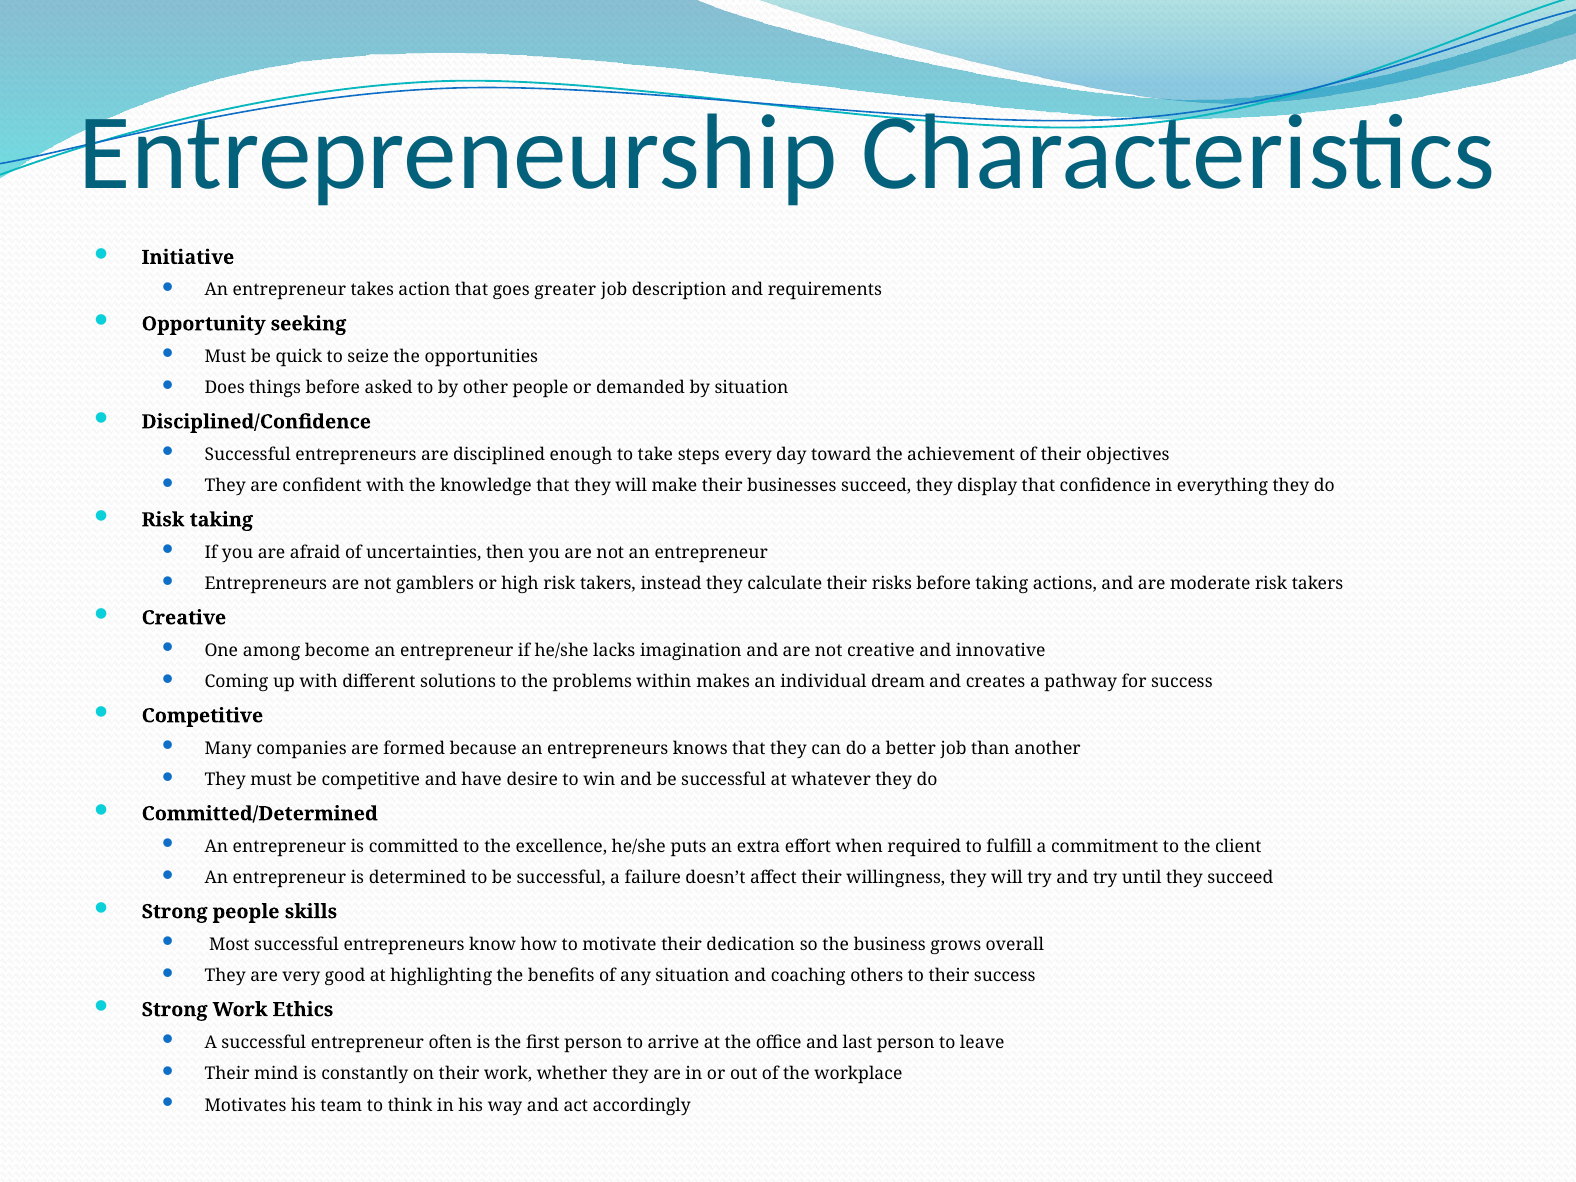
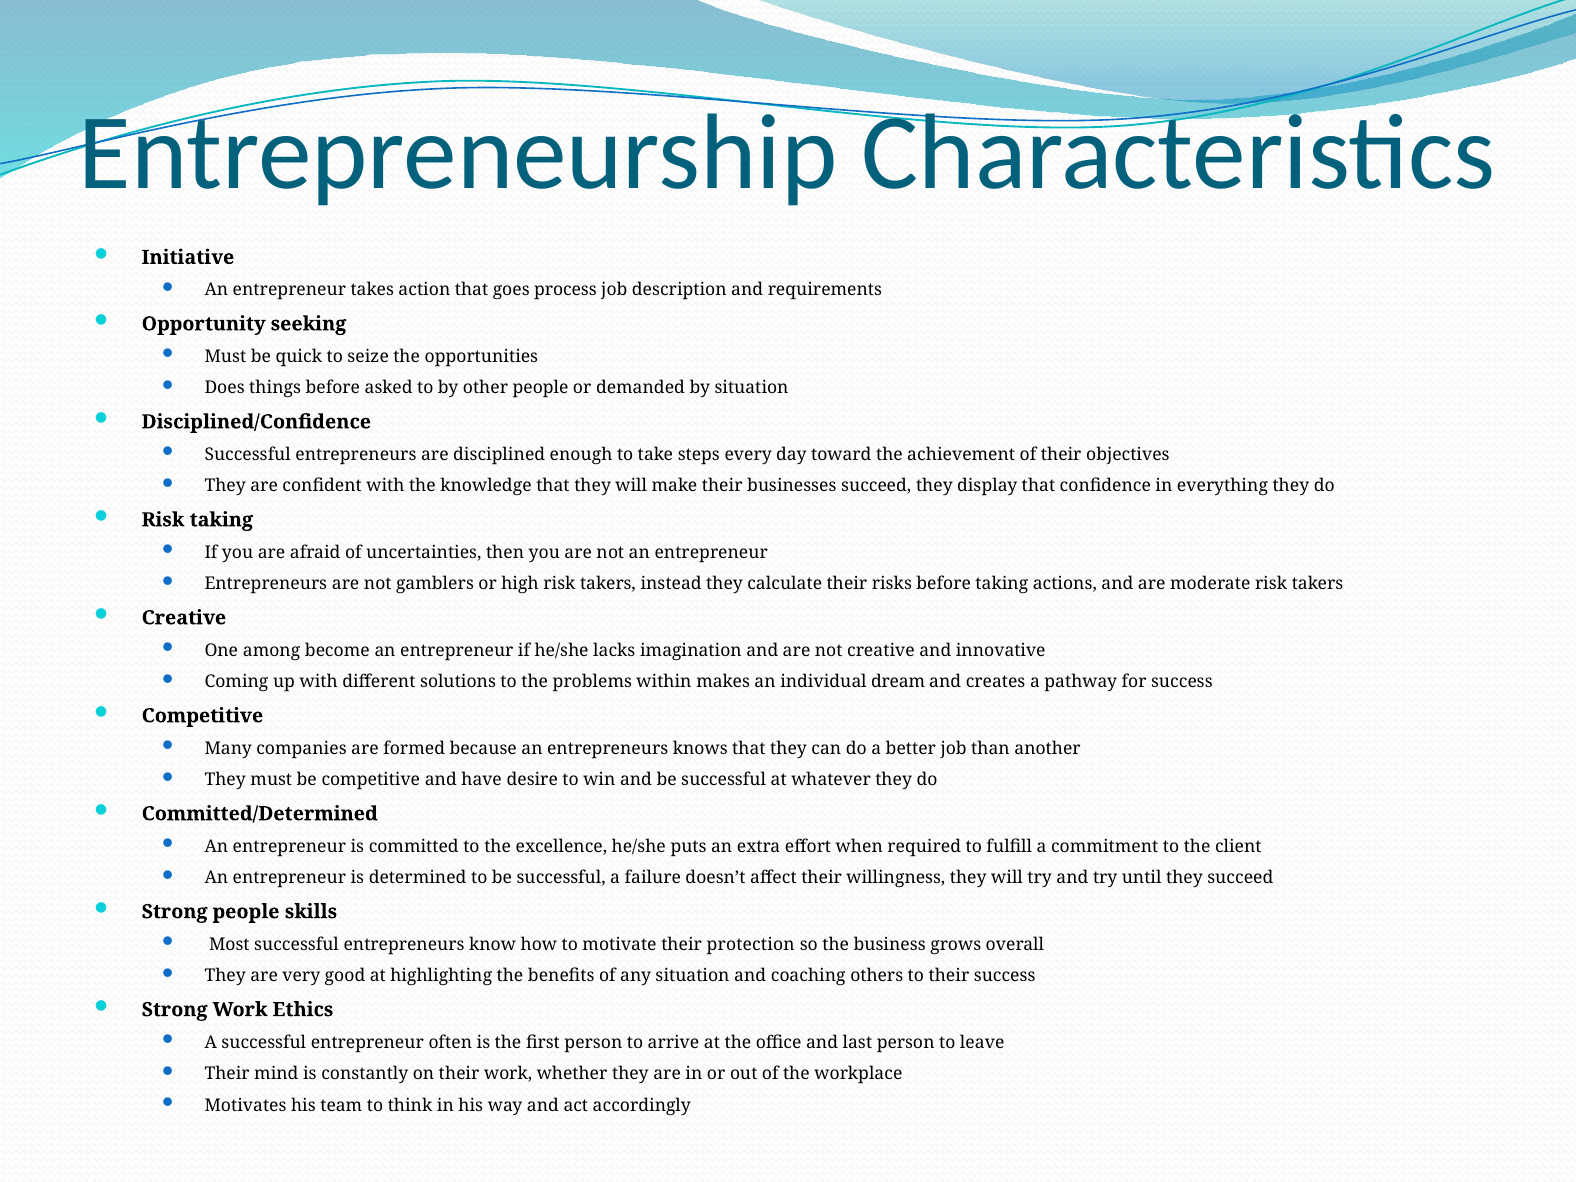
greater: greater -> process
dedication: dedication -> protection
